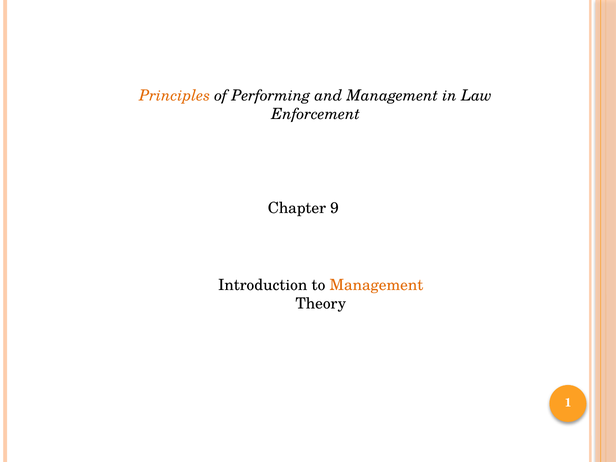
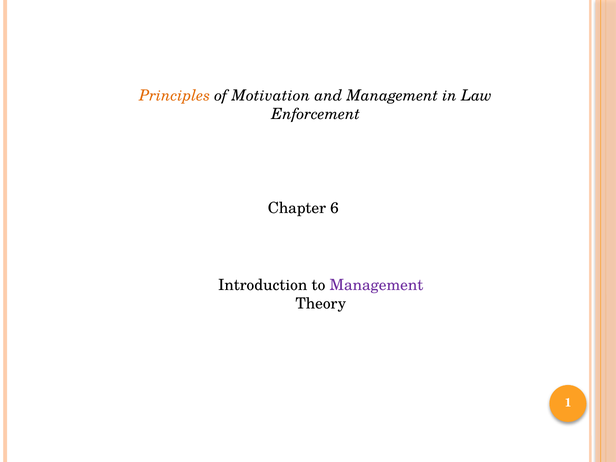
Performing: Performing -> Motivation
9: 9 -> 6
Management at (376, 285) colour: orange -> purple
